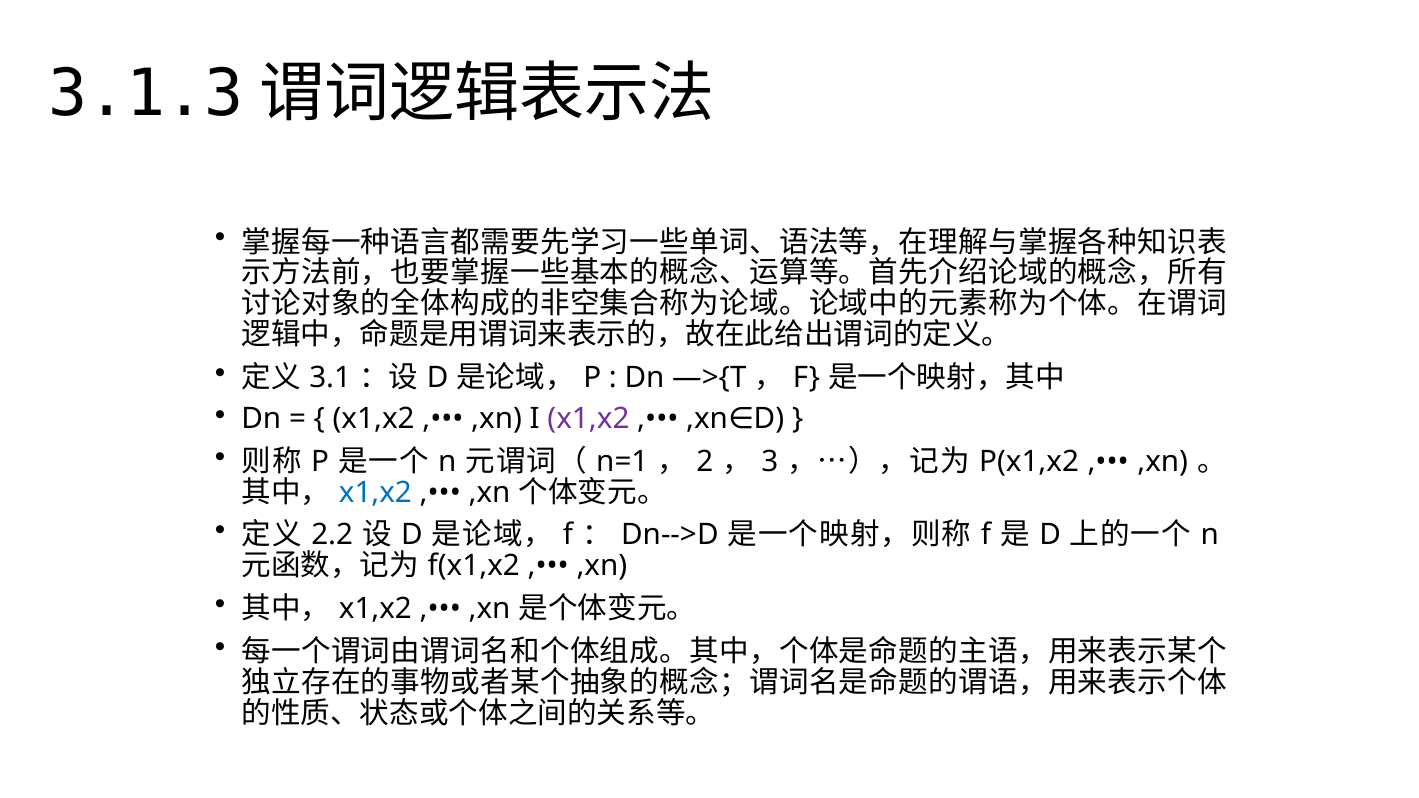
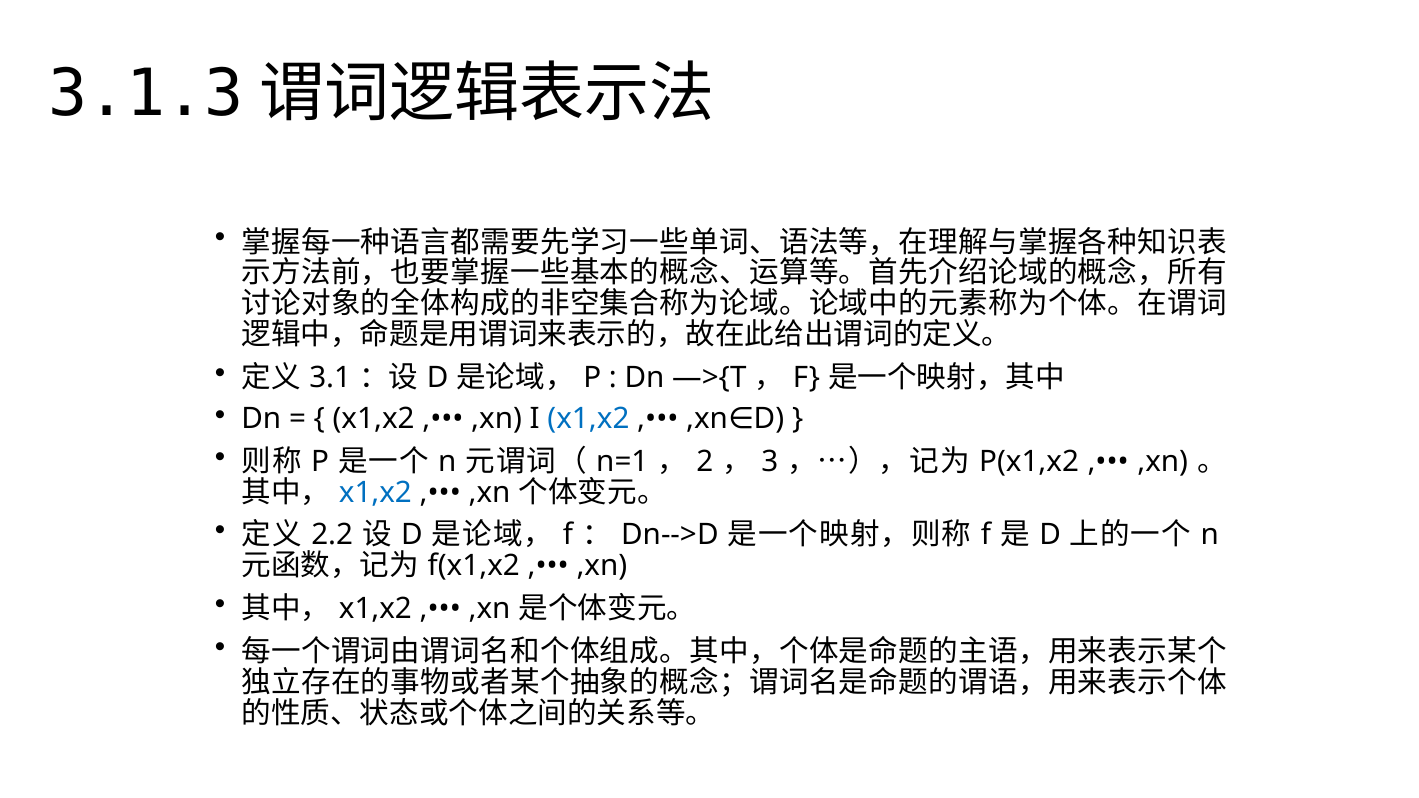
x1,x2 at (588, 419) colour: purple -> blue
